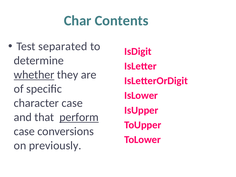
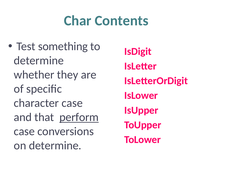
separated: separated -> something
whether underline: present -> none
on previously: previously -> determine
